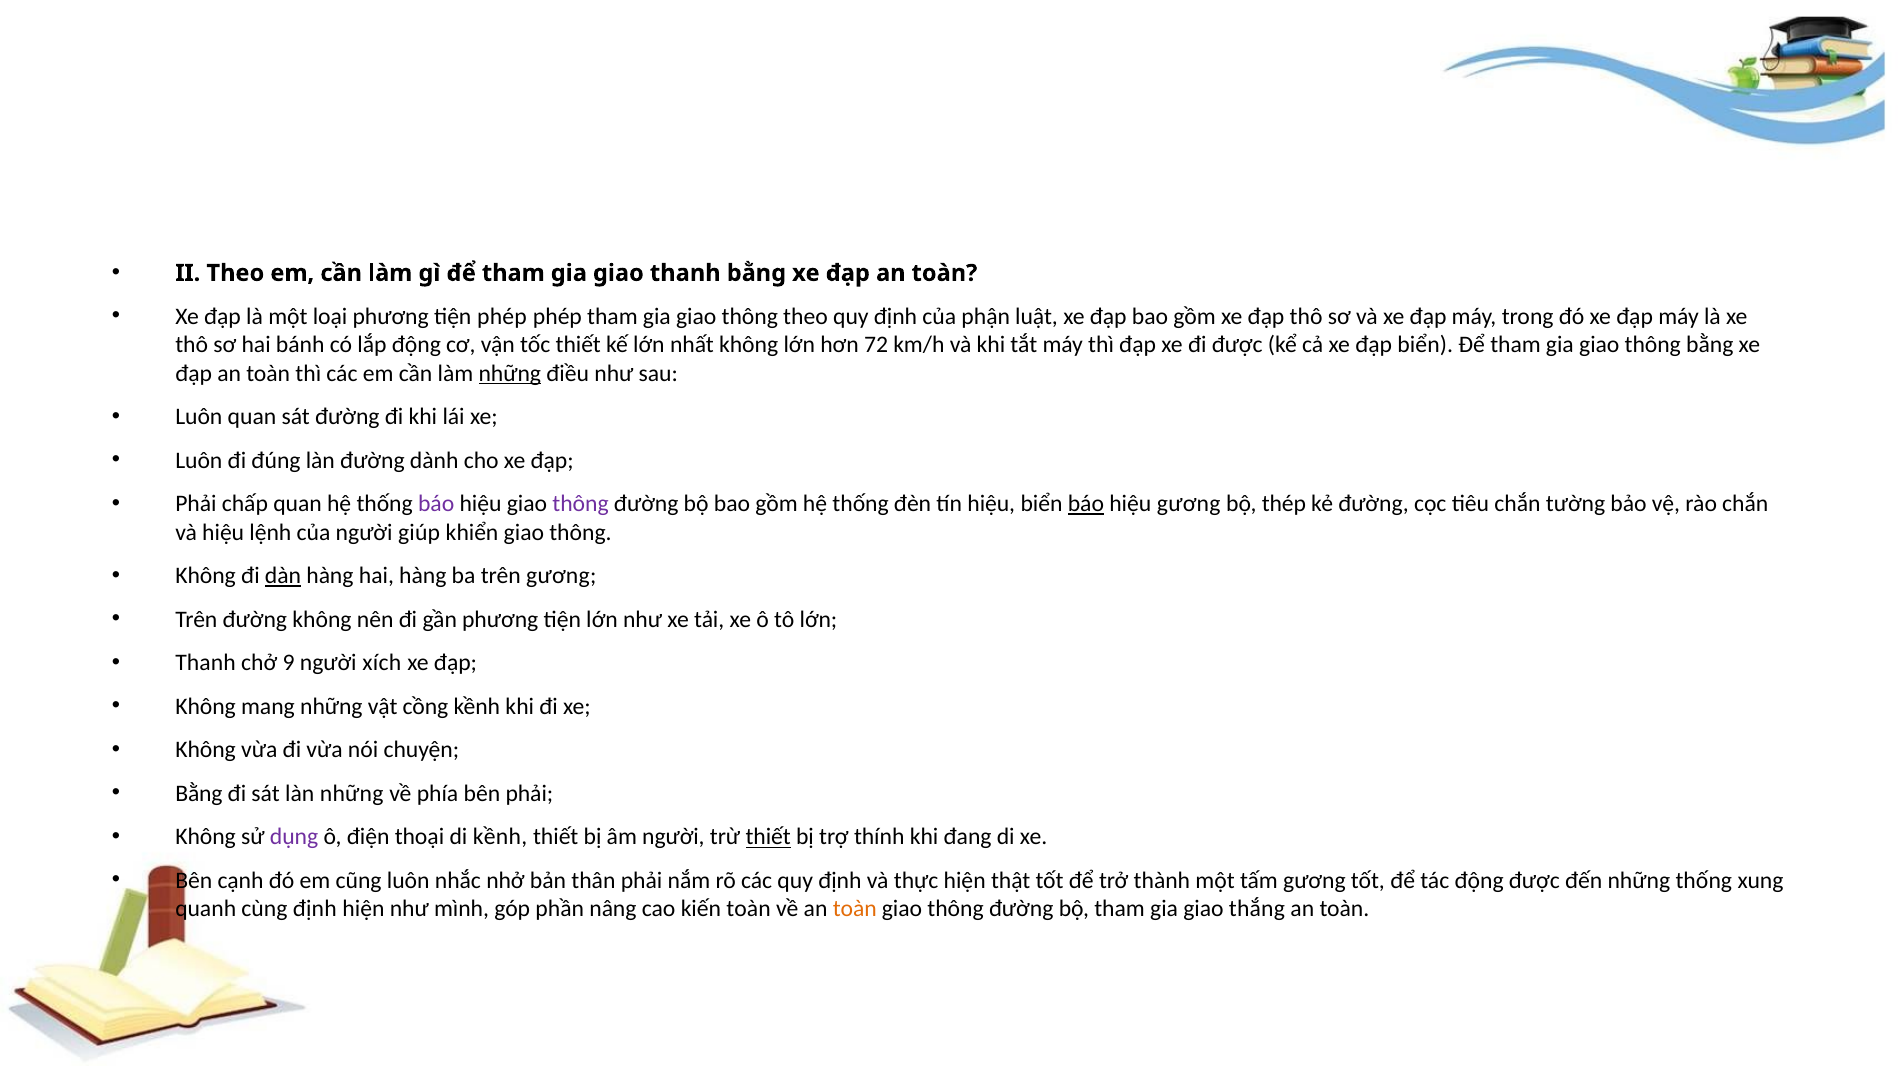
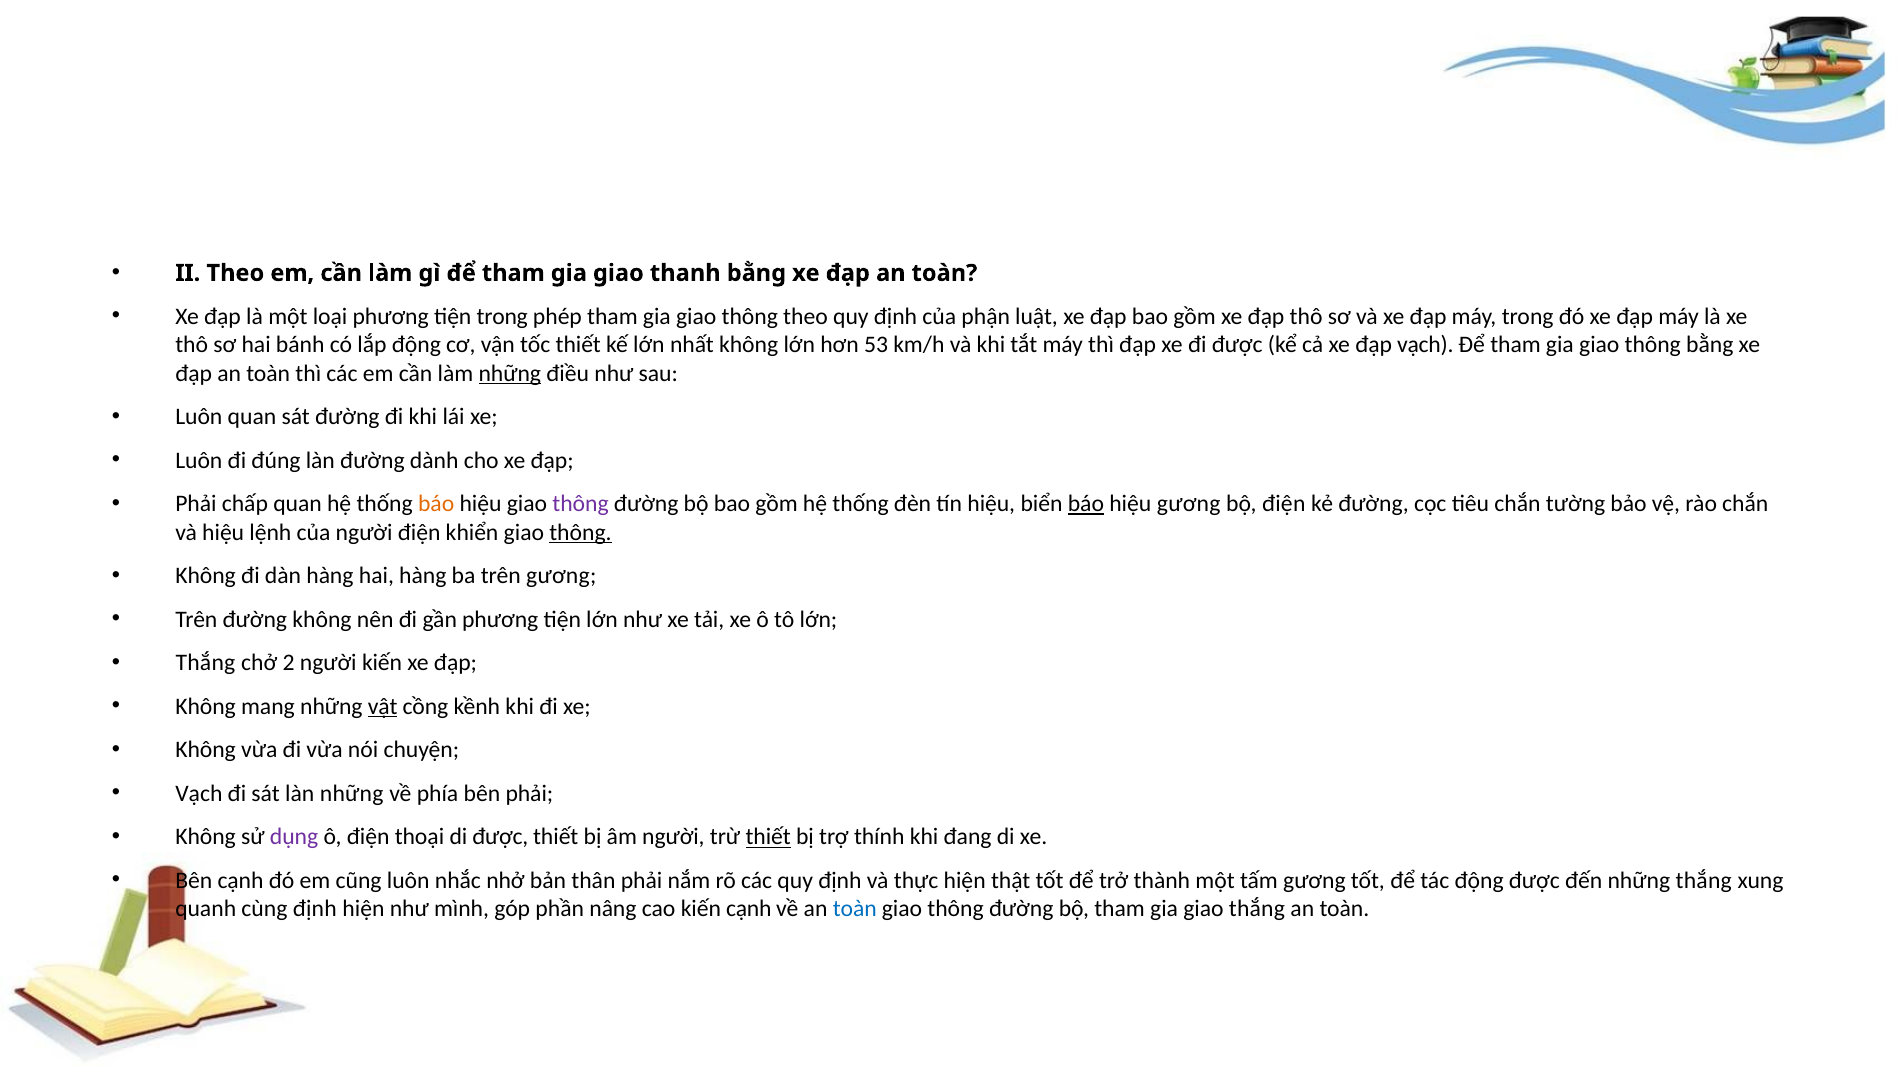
tiện phép: phép -> trong
72: 72 -> 53
đạp biển: biển -> vạch
báo at (436, 504) colour: purple -> orange
bộ thép: thép -> điện
người giúp: giúp -> điện
thông at (580, 533) underline: none -> present
dàn underline: present -> none
Thanh at (206, 663): Thanh -> Thắng
9: 9 -> 2
người xích: xích -> kiến
vật underline: none -> present
Bằng at (199, 794): Bằng -> Vạch
di kềnh: kềnh -> được
những thống: thống -> thắng
kiến toàn: toàn -> cạnh
toàn at (855, 909) colour: orange -> blue
